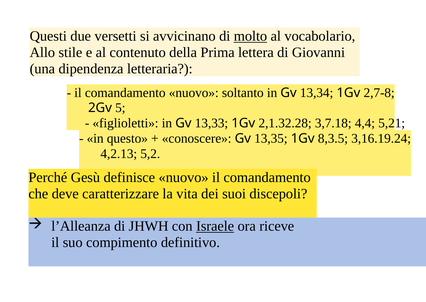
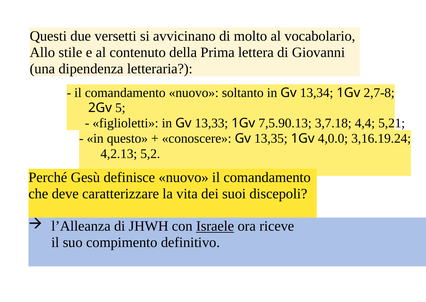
molto underline: present -> none
2,1.32.28: 2,1.32.28 -> 7,5.90.13
8,3.5: 8,3.5 -> 4,0.0
